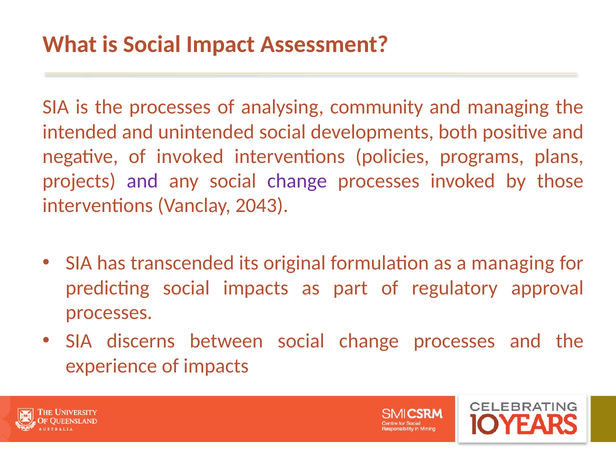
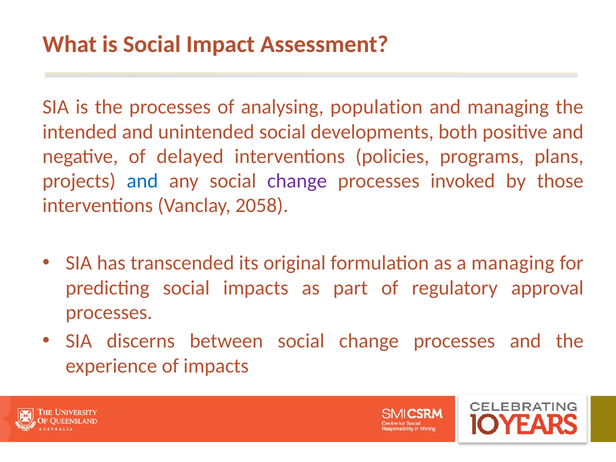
community: community -> population
of invoked: invoked -> delayed
and at (142, 181) colour: purple -> blue
2043: 2043 -> 2058
